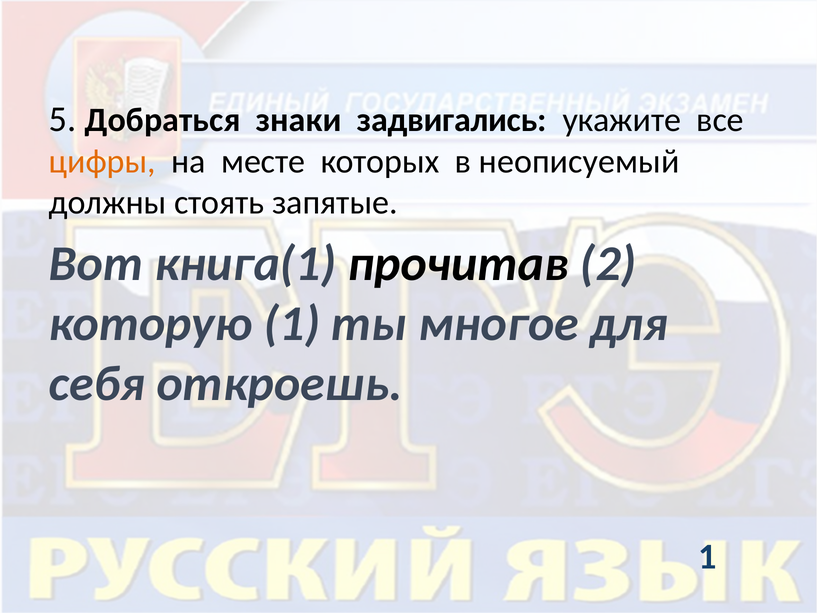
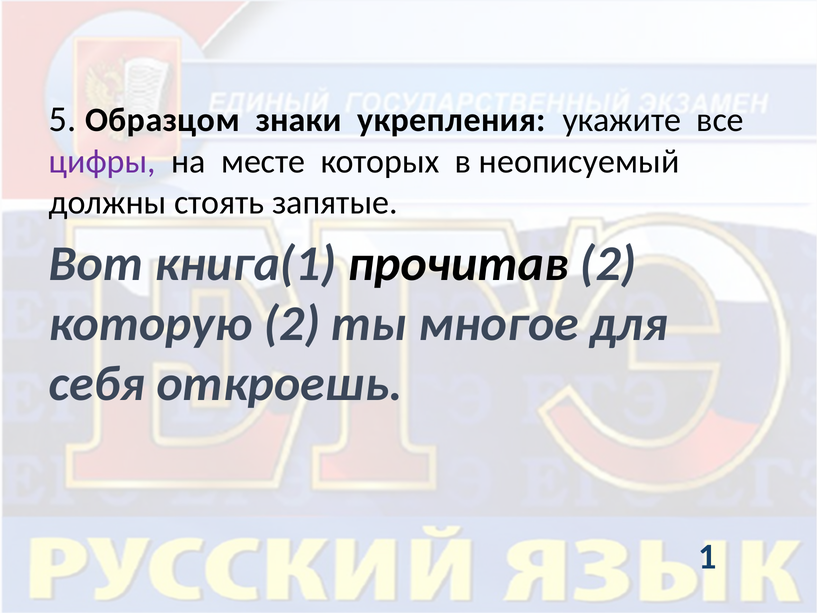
Добраться: Добраться -> Образцом
задвигались: задвигались -> укрепления
цифры colour: orange -> purple
которую 1: 1 -> 2
